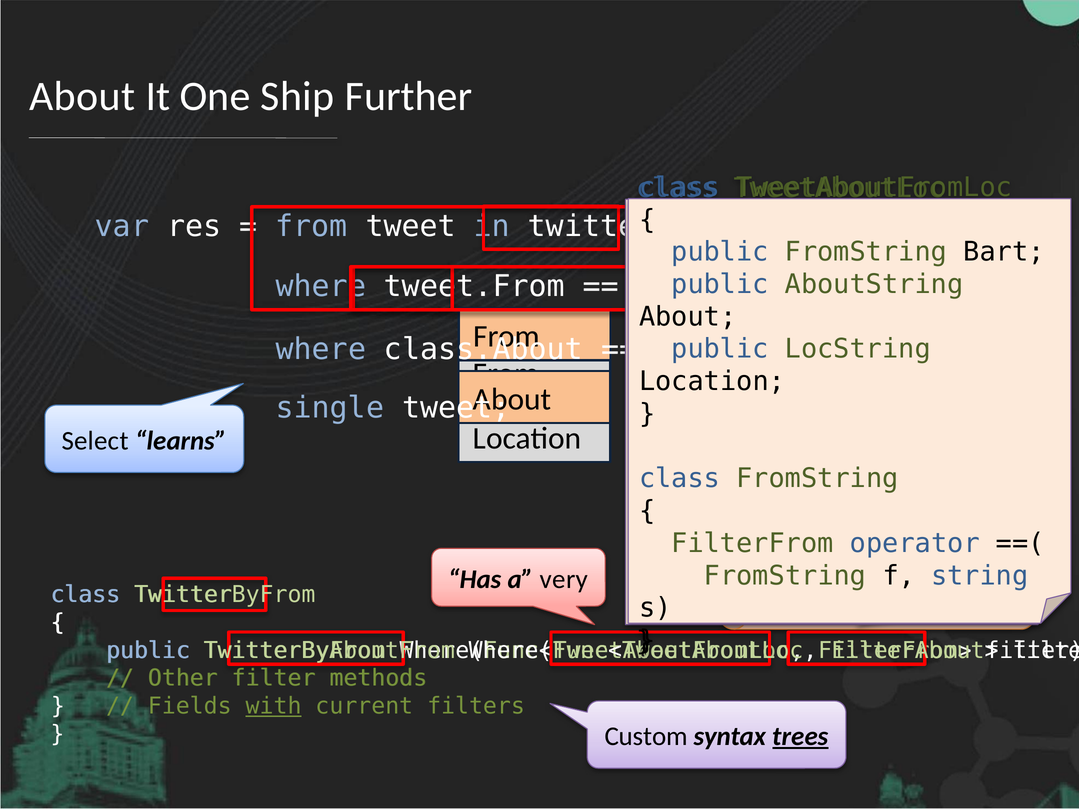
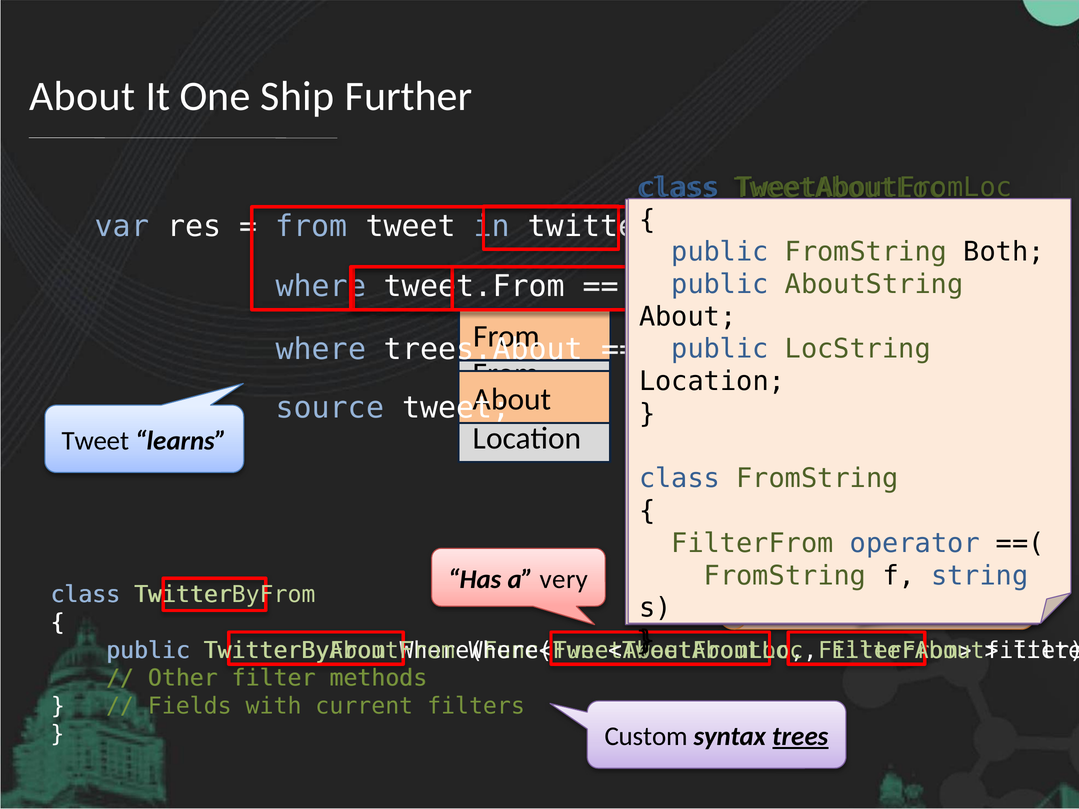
Bart at (1004, 252): Bart -> Both
where class: class -> trees
single: single -> source
Select at (95, 441): Select -> Tweet
with underline: present -> none
